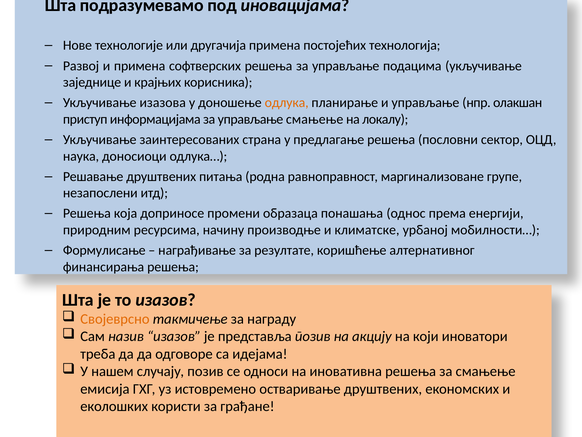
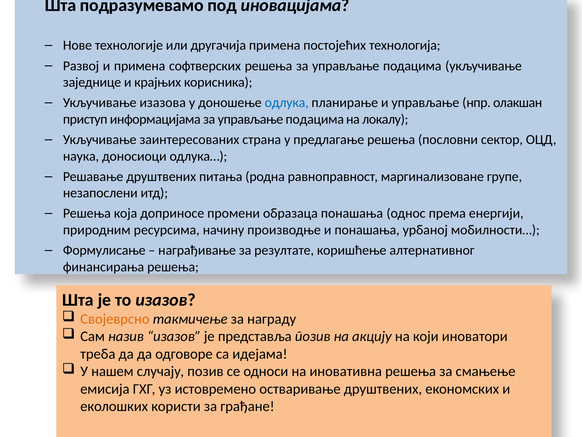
одлука colour: orange -> blue
информацијама за управљање смањење: смањење -> подацима
и климатске: климатске -> понашања
